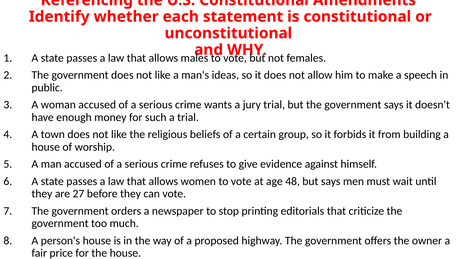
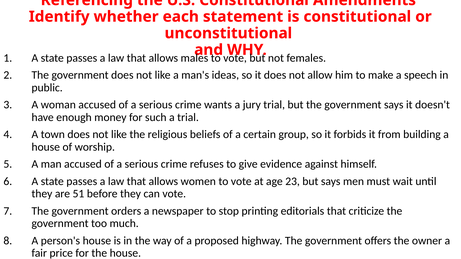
48: 48 -> 23
27: 27 -> 51
